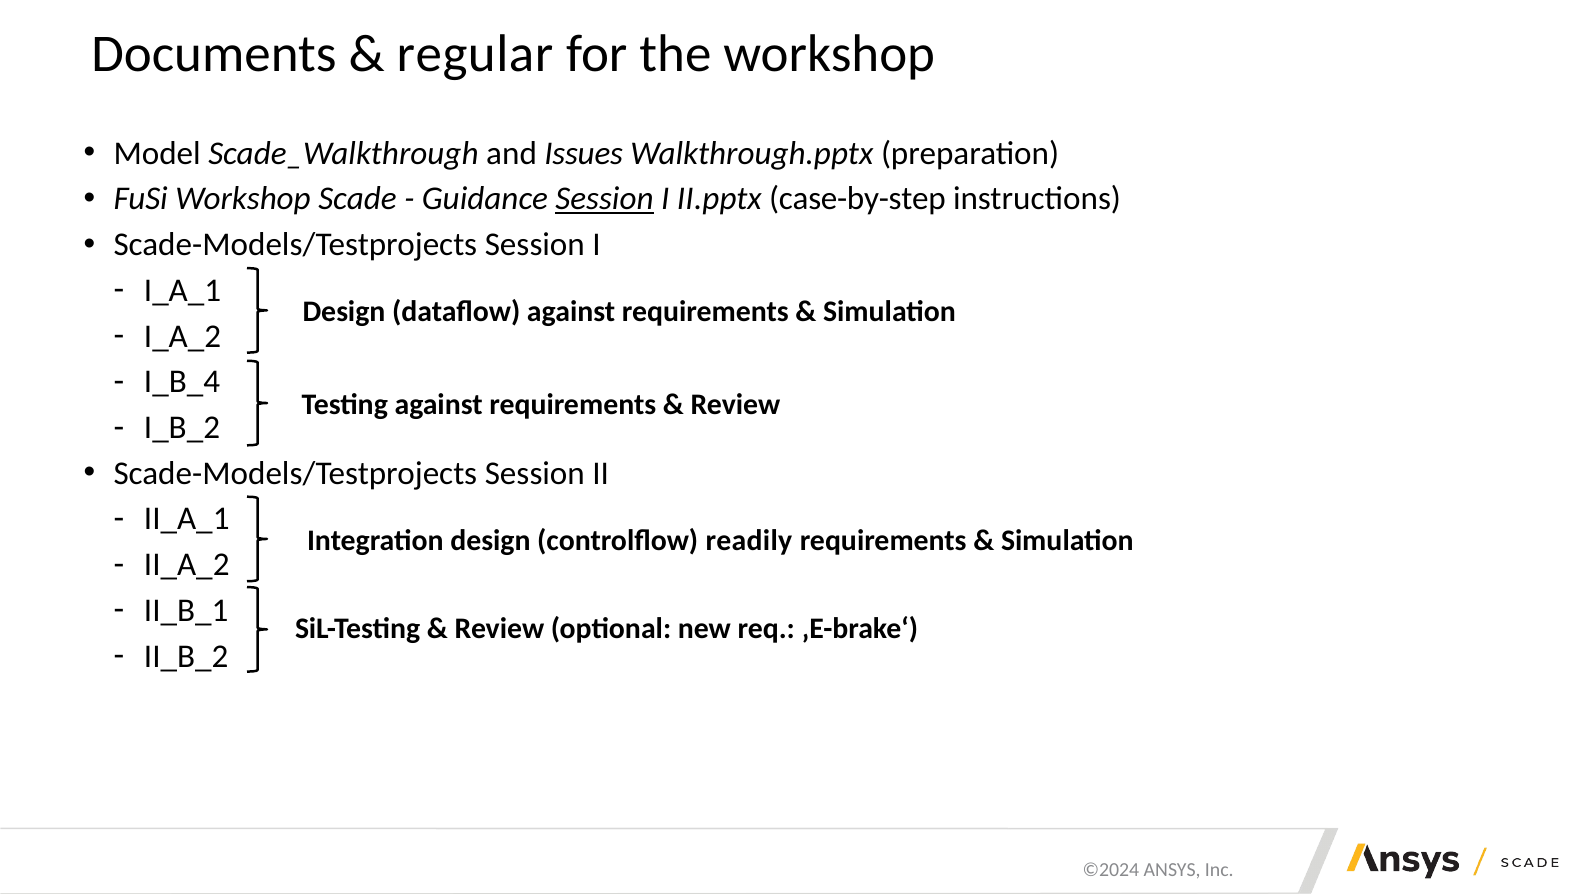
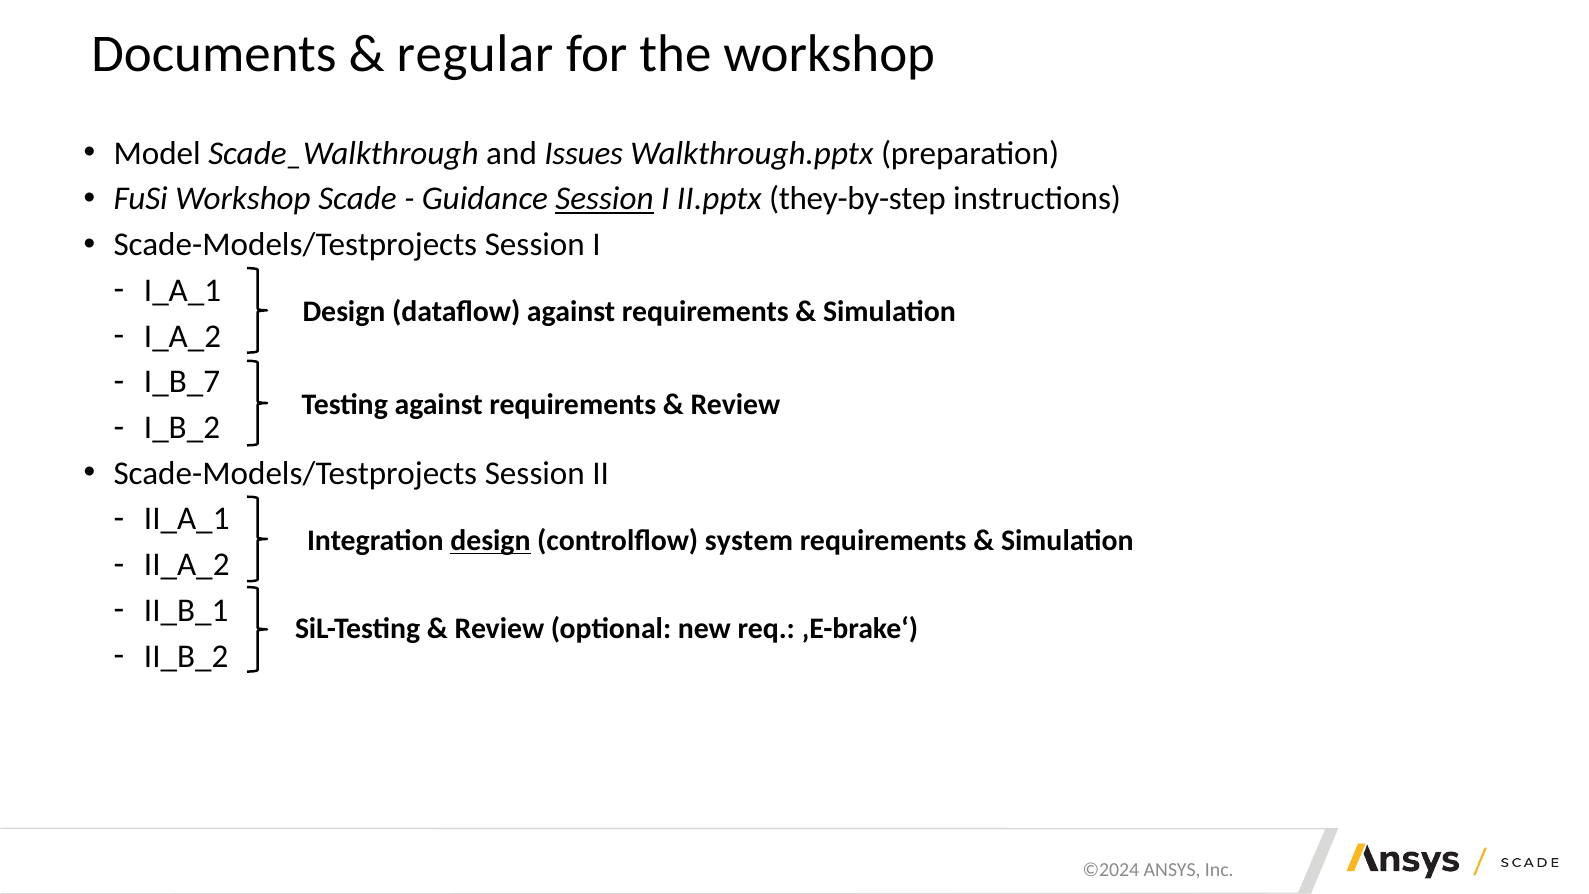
case-by-step: case-by-step -> they-by-step
I_B_4: I_B_4 -> I_B_7
design at (490, 541) underline: none -> present
readily: readily -> system
